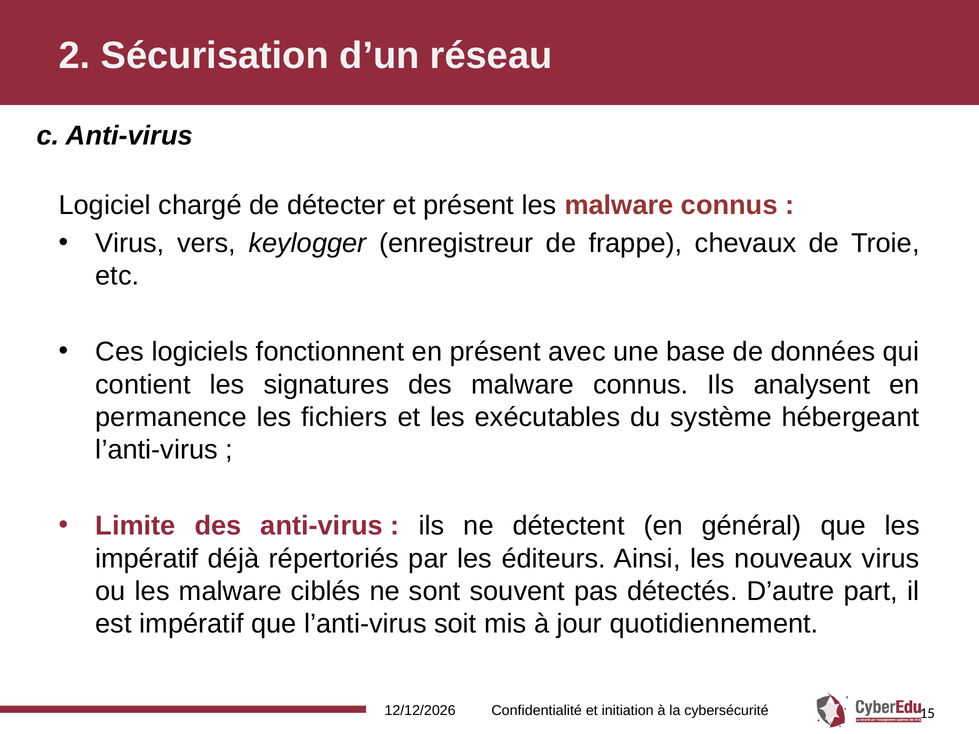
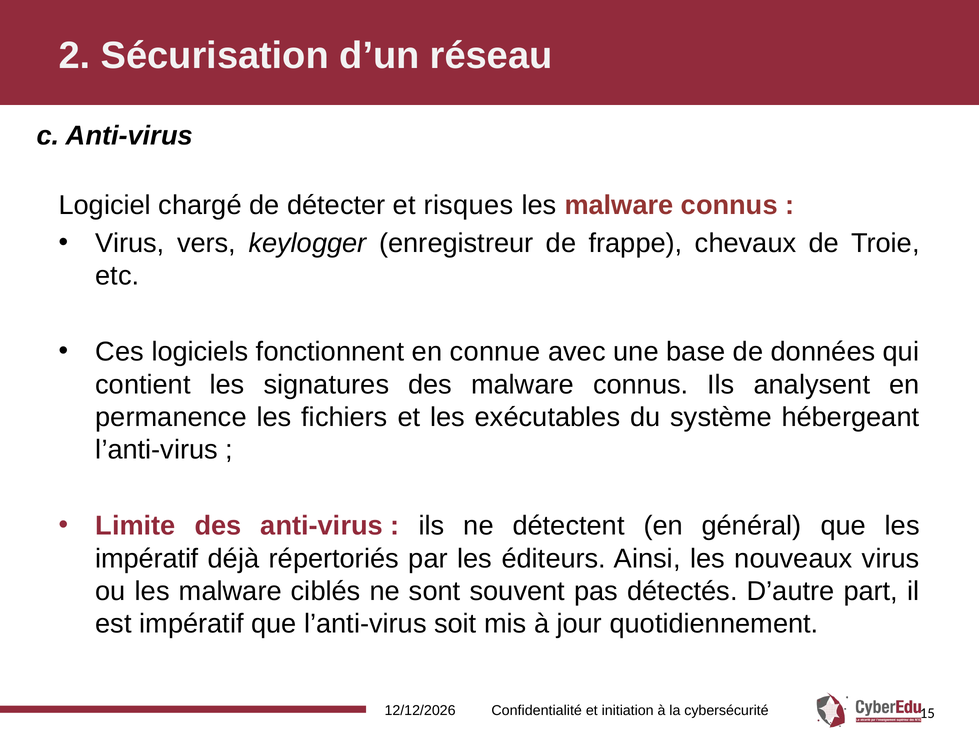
et présent: présent -> risques
en présent: présent -> connue
